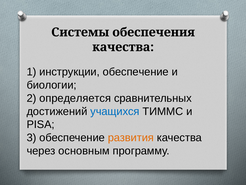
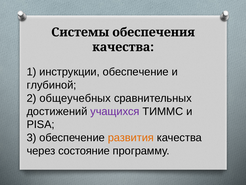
биологии: биологии -> глубиной
определяется: определяется -> общеучебных
учащихся colour: blue -> purple
основным: основным -> состояние
